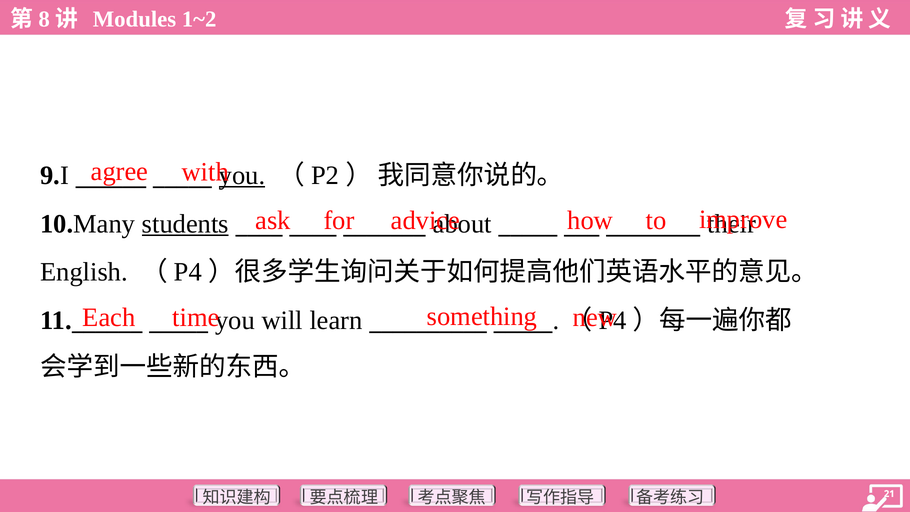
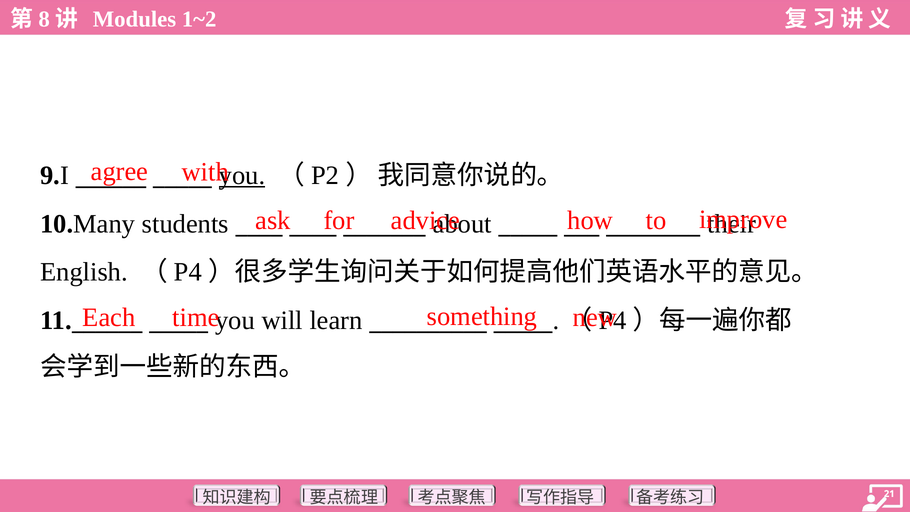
students underline: present -> none
